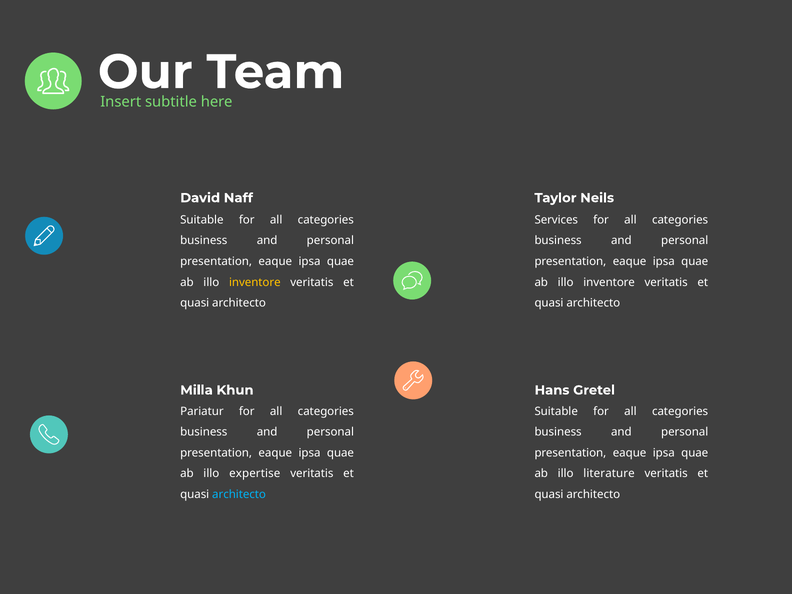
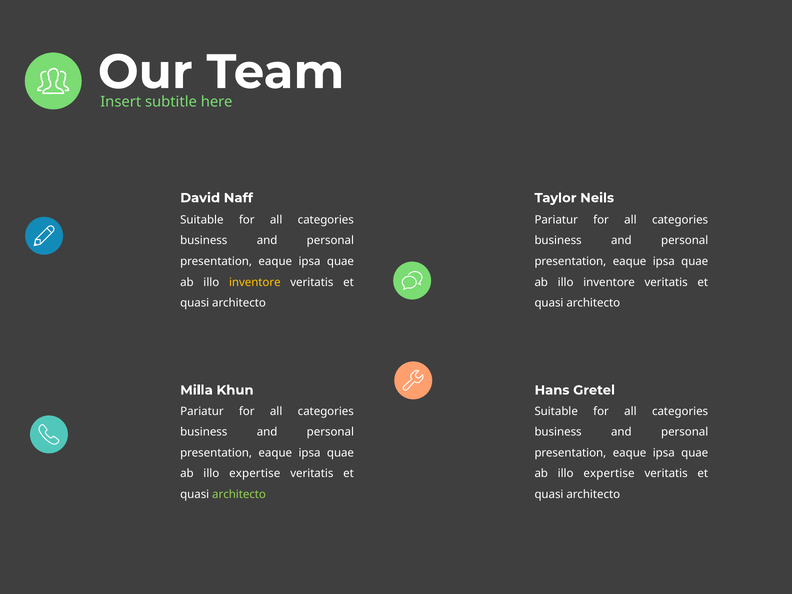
Services at (556, 220): Services -> Pariatur
literature at (609, 474): literature -> expertise
architecto at (239, 494) colour: light blue -> light green
